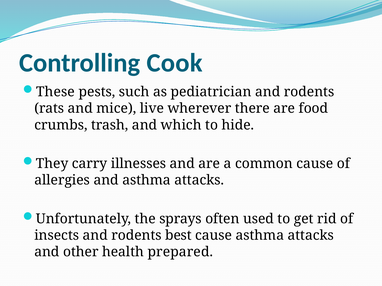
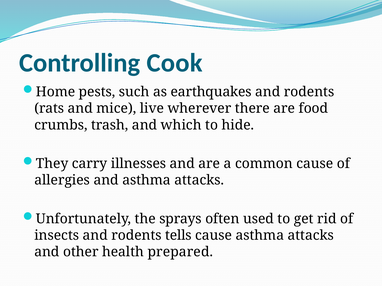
These: These -> Home
pediatrician: pediatrician -> earthquakes
best: best -> tells
